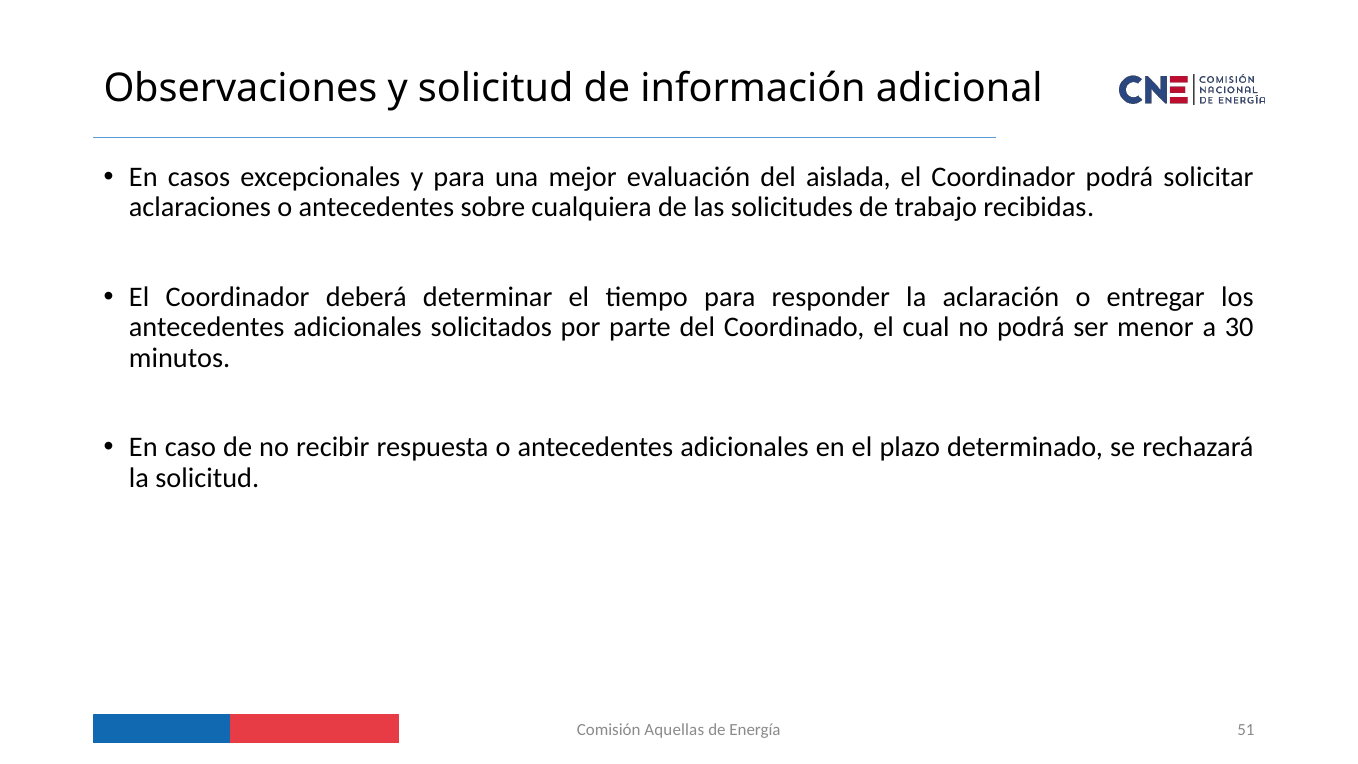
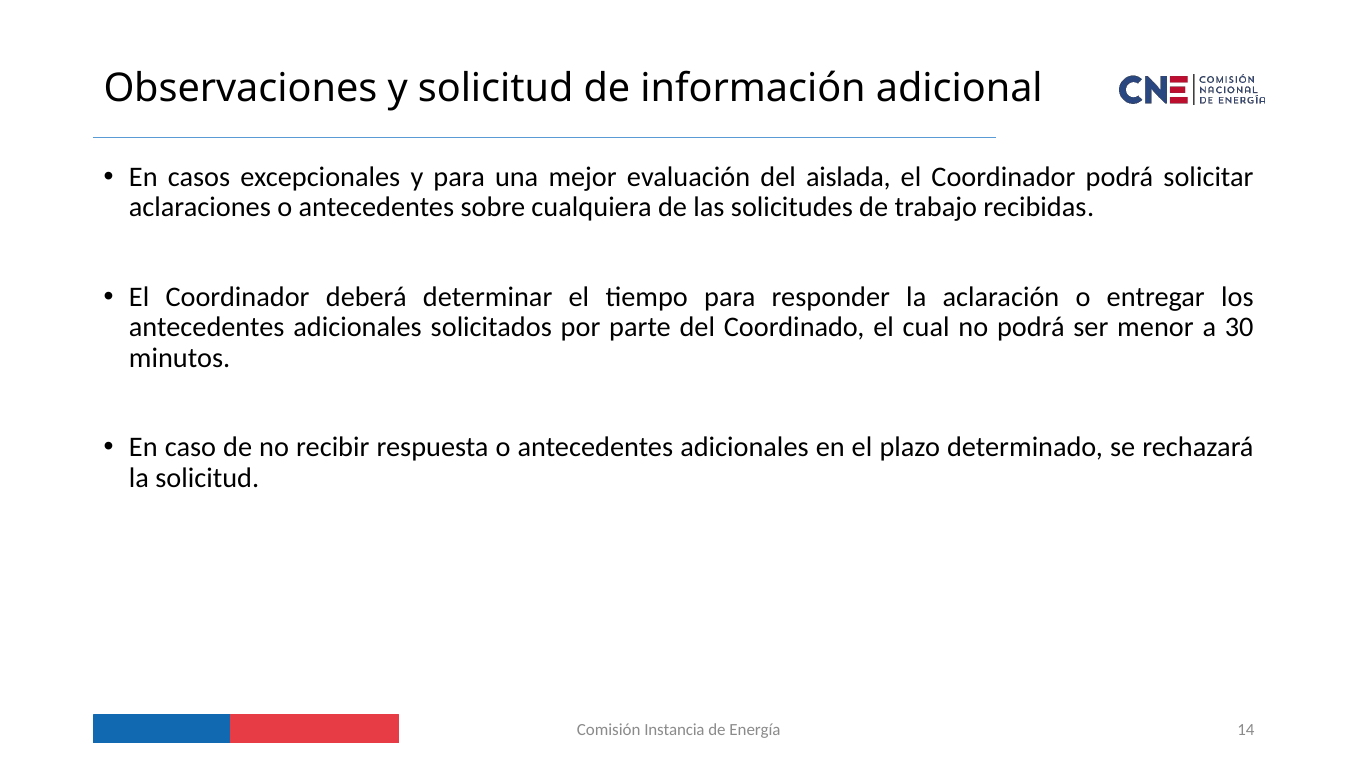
Aquellas: Aquellas -> Instancia
51: 51 -> 14
